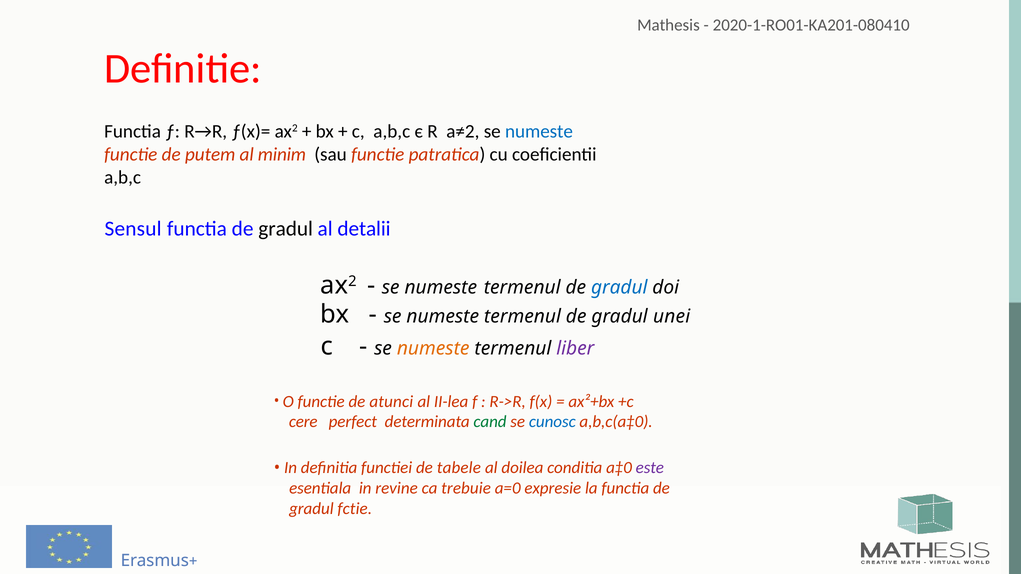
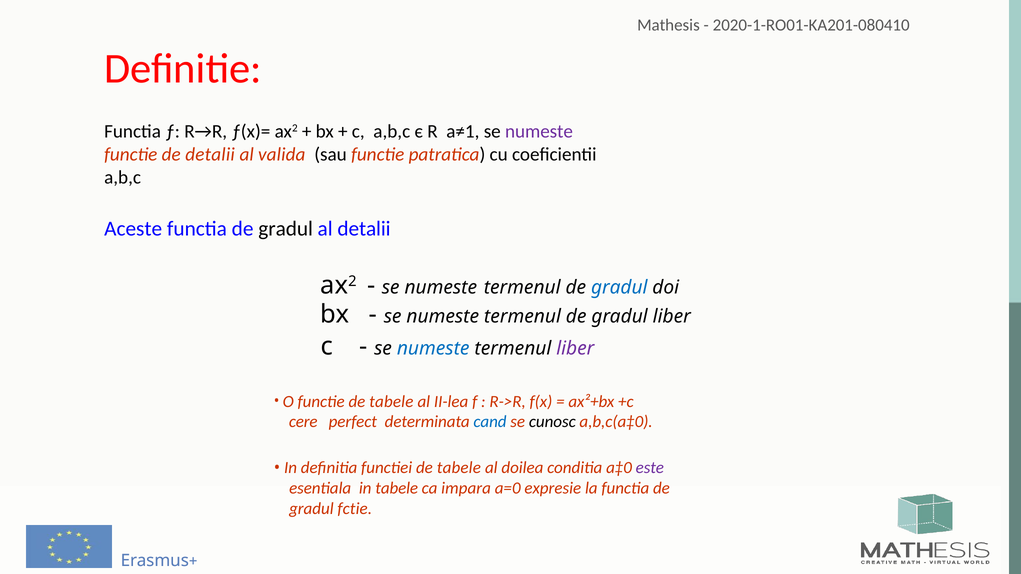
a≠2: a≠2 -> a≠1
numeste at (539, 131) colour: blue -> purple
de putem: putem -> detalii
minim: minim -> valida
Sensul: Sensul -> Aceste
gradul unei: unei -> liber
numeste at (433, 348) colour: orange -> blue
functie de atunci: atunci -> tabele
cand colour: green -> blue
cunosc colour: blue -> black
in revine: revine -> tabele
trebuie: trebuie -> impara
